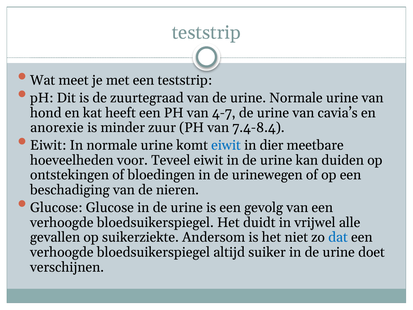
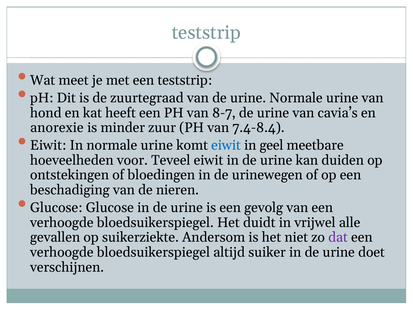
4-7: 4-7 -> 8-7
dier: dier -> geel
dat colour: blue -> purple
